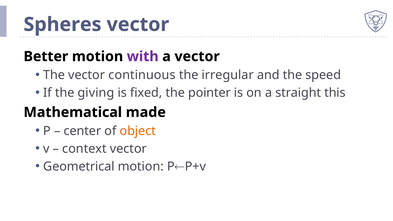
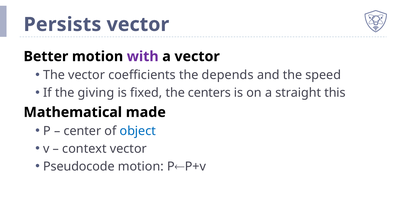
Spheres: Spheres -> Persists
continuous: continuous -> coefficients
irregular: irregular -> depends
pointer: pointer -> centers
object colour: orange -> blue
Geometrical: Geometrical -> Pseudocode
